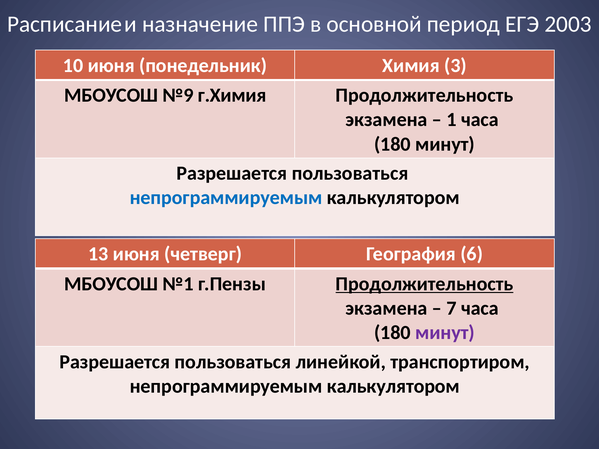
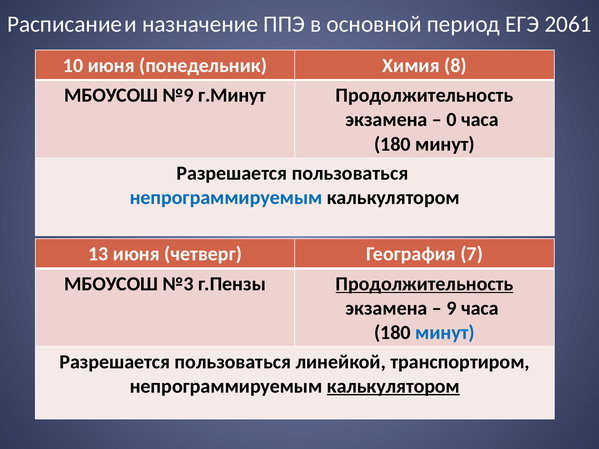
2003: 2003 -> 2061
3: 3 -> 8
г.Химия: г.Химия -> г.Минут
1: 1 -> 0
6: 6 -> 7
№1: №1 -> №3
7: 7 -> 9
минут at (445, 333) colour: purple -> blue
калькулятором at (393, 386) underline: none -> present
